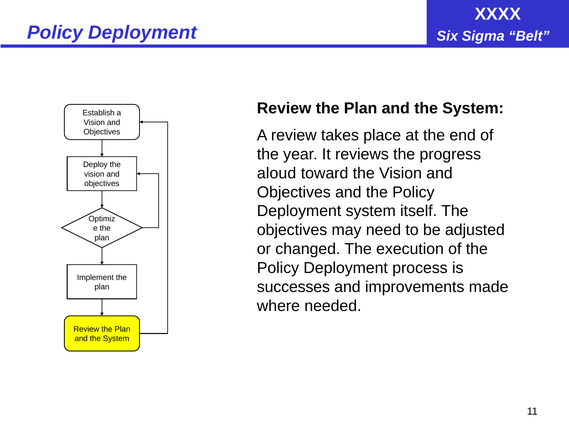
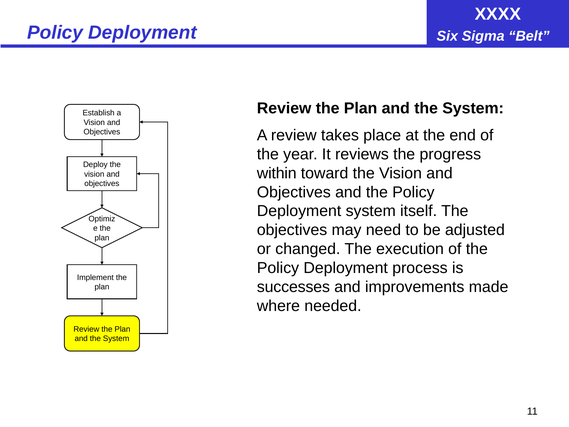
aloud: aloud -> within
